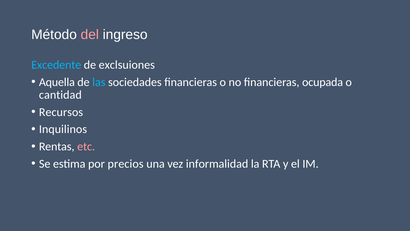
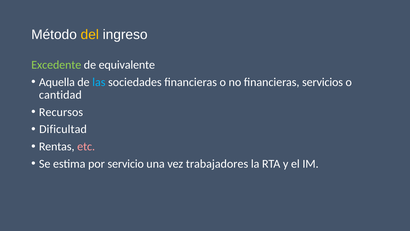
del colour: pink -> yellow
Excedente colour: light blue -> light green
exclsuiones: exclsuiones -> equivalente
ocupada: ocupada -> servicios
Inquilinos: Inquilinos -> Dificultad
precios: precios -> servicio
informalidad: informalidad -> trabajadores
